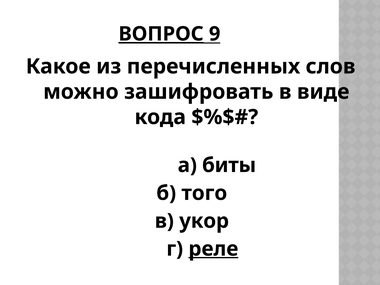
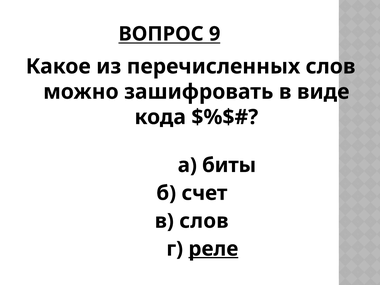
ВОПРОС underline: present -> none
того: того -> счет
в укор: укор -> слов
